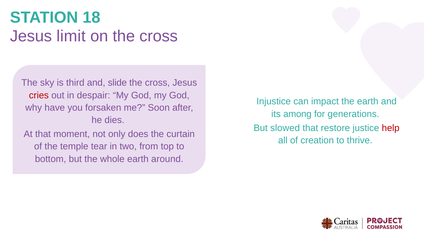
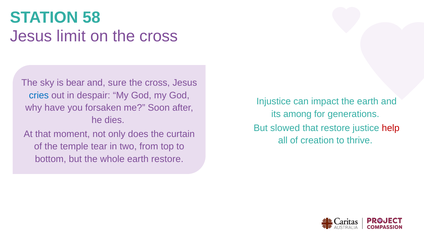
18: 18 -> 58
third: third -> bear
slide: slide -> sure
cries colour: red -> blue
earth around: around -> restore
